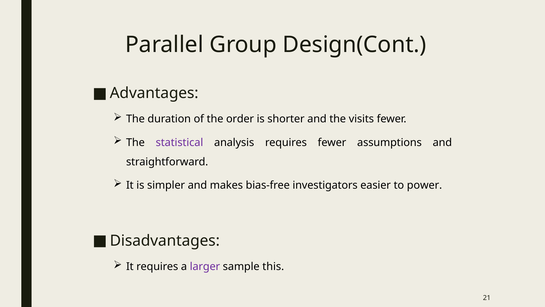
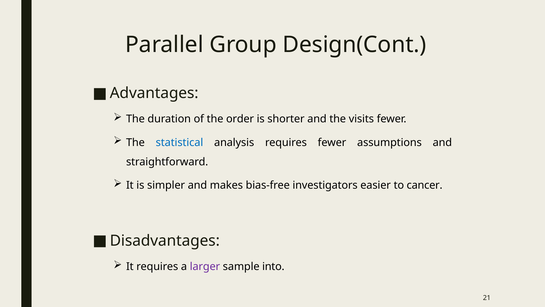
statistical colour: purple -> blue
power: power -> cancer
this: this -> into
